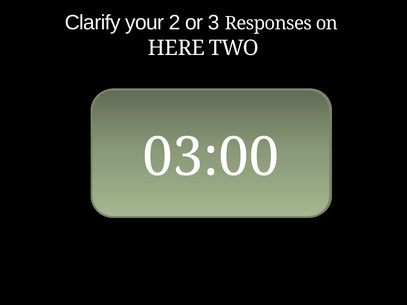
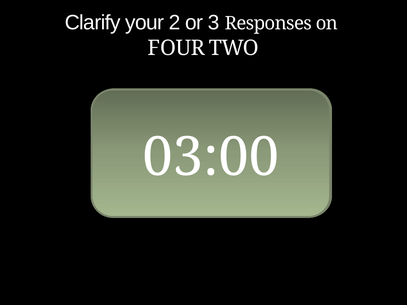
HERE: HERE -> FOUR
